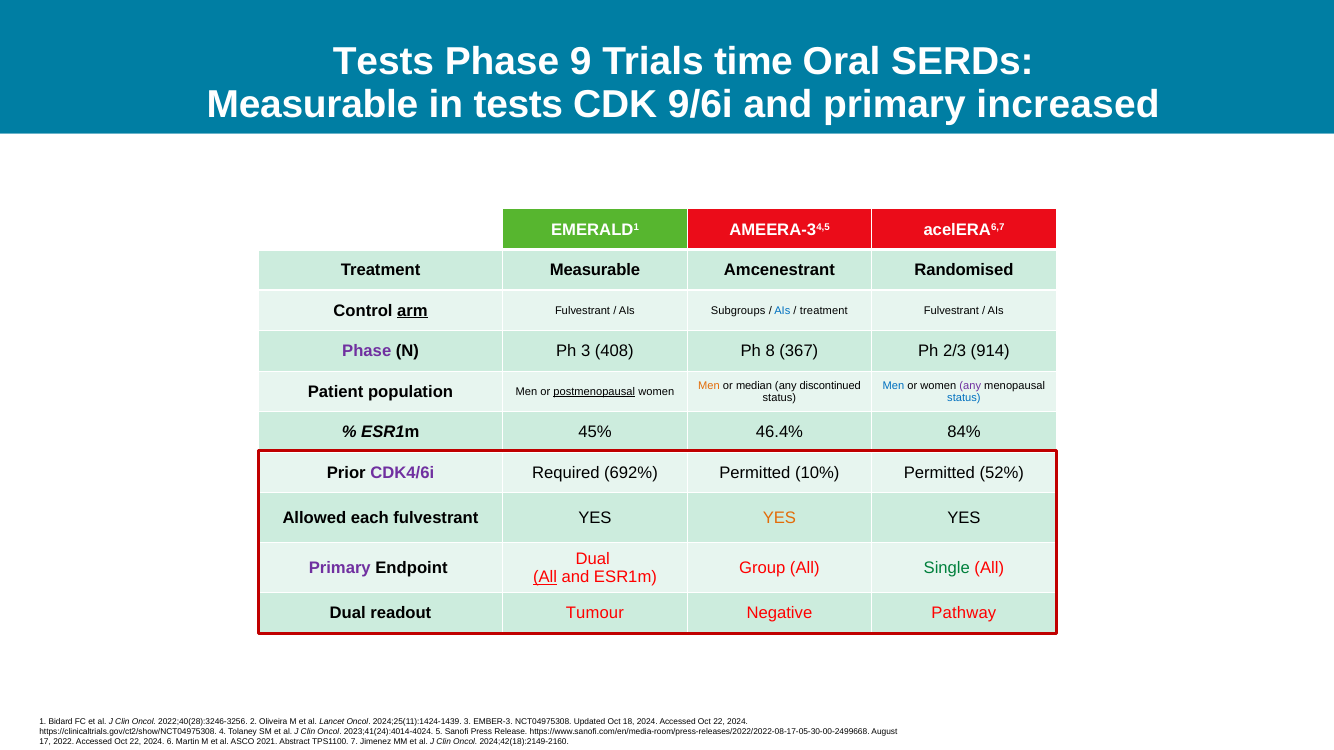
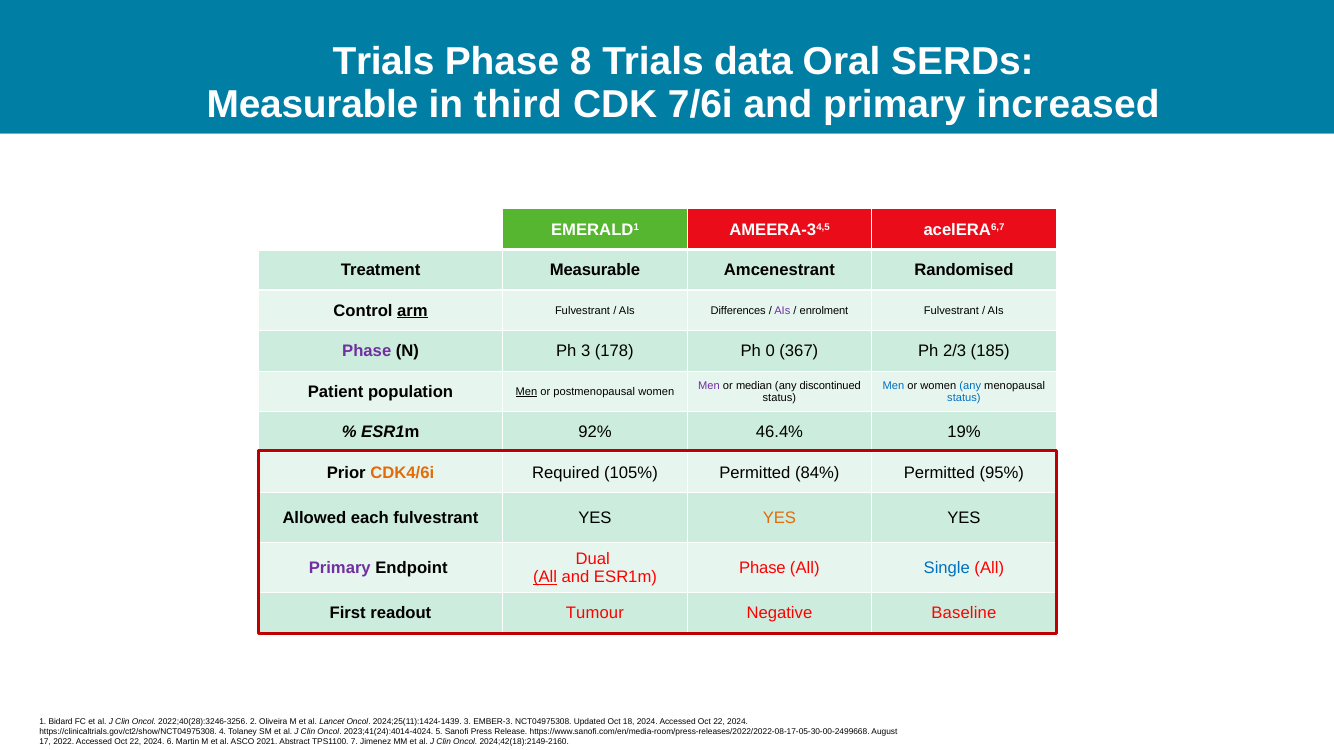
Tests at (383, 61): Tests -> Trials
9: 9 -> 8
time: time -> data
in tests: tests -> third
9/6i: 9/6i -> 7/6i
Subgroups: Subgroups -> Differences
AIs at (782, 311) colour: blue -> purple
treatment at (824, 311): treatment -> enrolment
408: 408 -> 178
8: 8 -> 0
914: 914 -> 185
Men at (709, 386) colour: orange -> purple
any at (970, 386) colour: purple -> blue
Men at (526, 392) underline: none -> present
postmenopausal underline: present -> none
45%: 45% -> 92%
84%: 84% -> 19%
CDK4/6i colour: purple -> orange
692%: 692% -> 105%
10%: 10% -> 84%
52%: 52% -> 95%
Group at (762, 568): Group -> Phase
Single colour: green -> blue
Dual at (348, 614): Dual -> First
Pathway: Pathway -> Baseline
